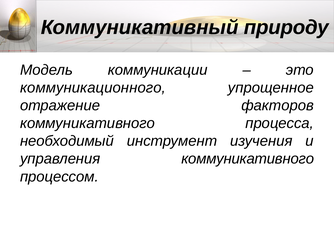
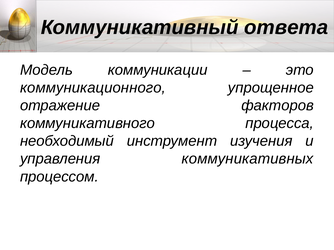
природу: природу -> ответа
управления коммуникативного: коммуникативного -> коммуникативных
